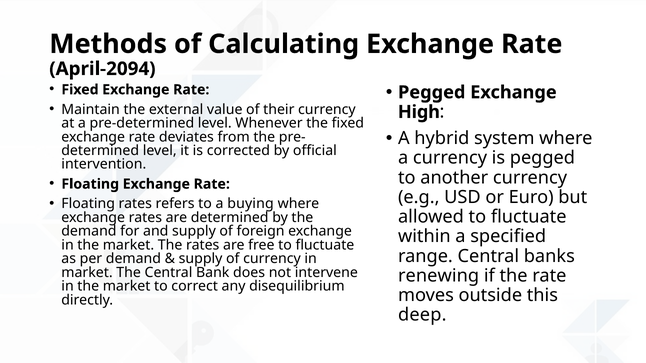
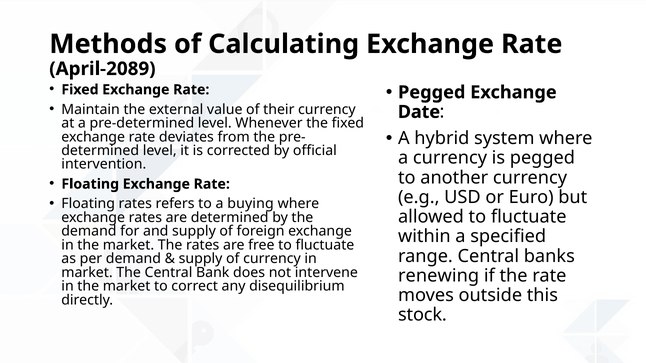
April-2094: April-2094 -> April-2089
High: High -> Date
deep: deep -> stock
